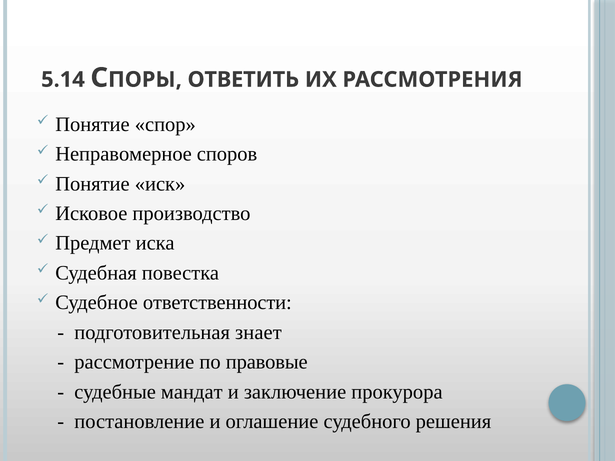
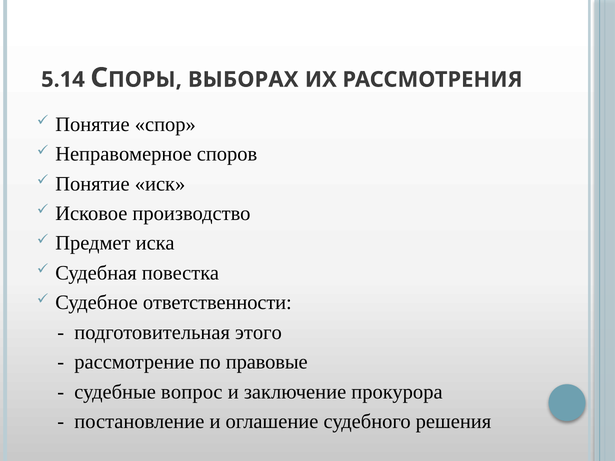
ОТВЕТИТЬ: ОТВЕТИТЬ -> ВЫБОРАХ
знает: знает -> этого
мандат: мандат -> вопрос
